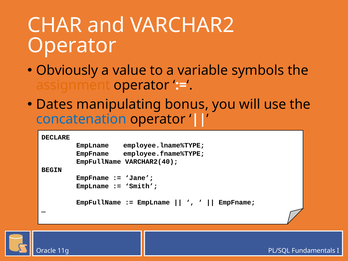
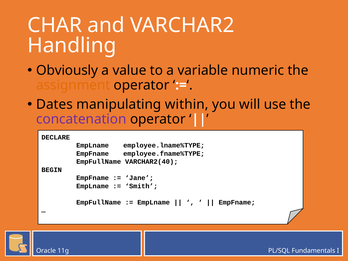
Operator at (72, 45): Operator -> Handling
symbols: symbols -> numeric
bonus: bonus -> within
concatenation colour: blue -> purple
